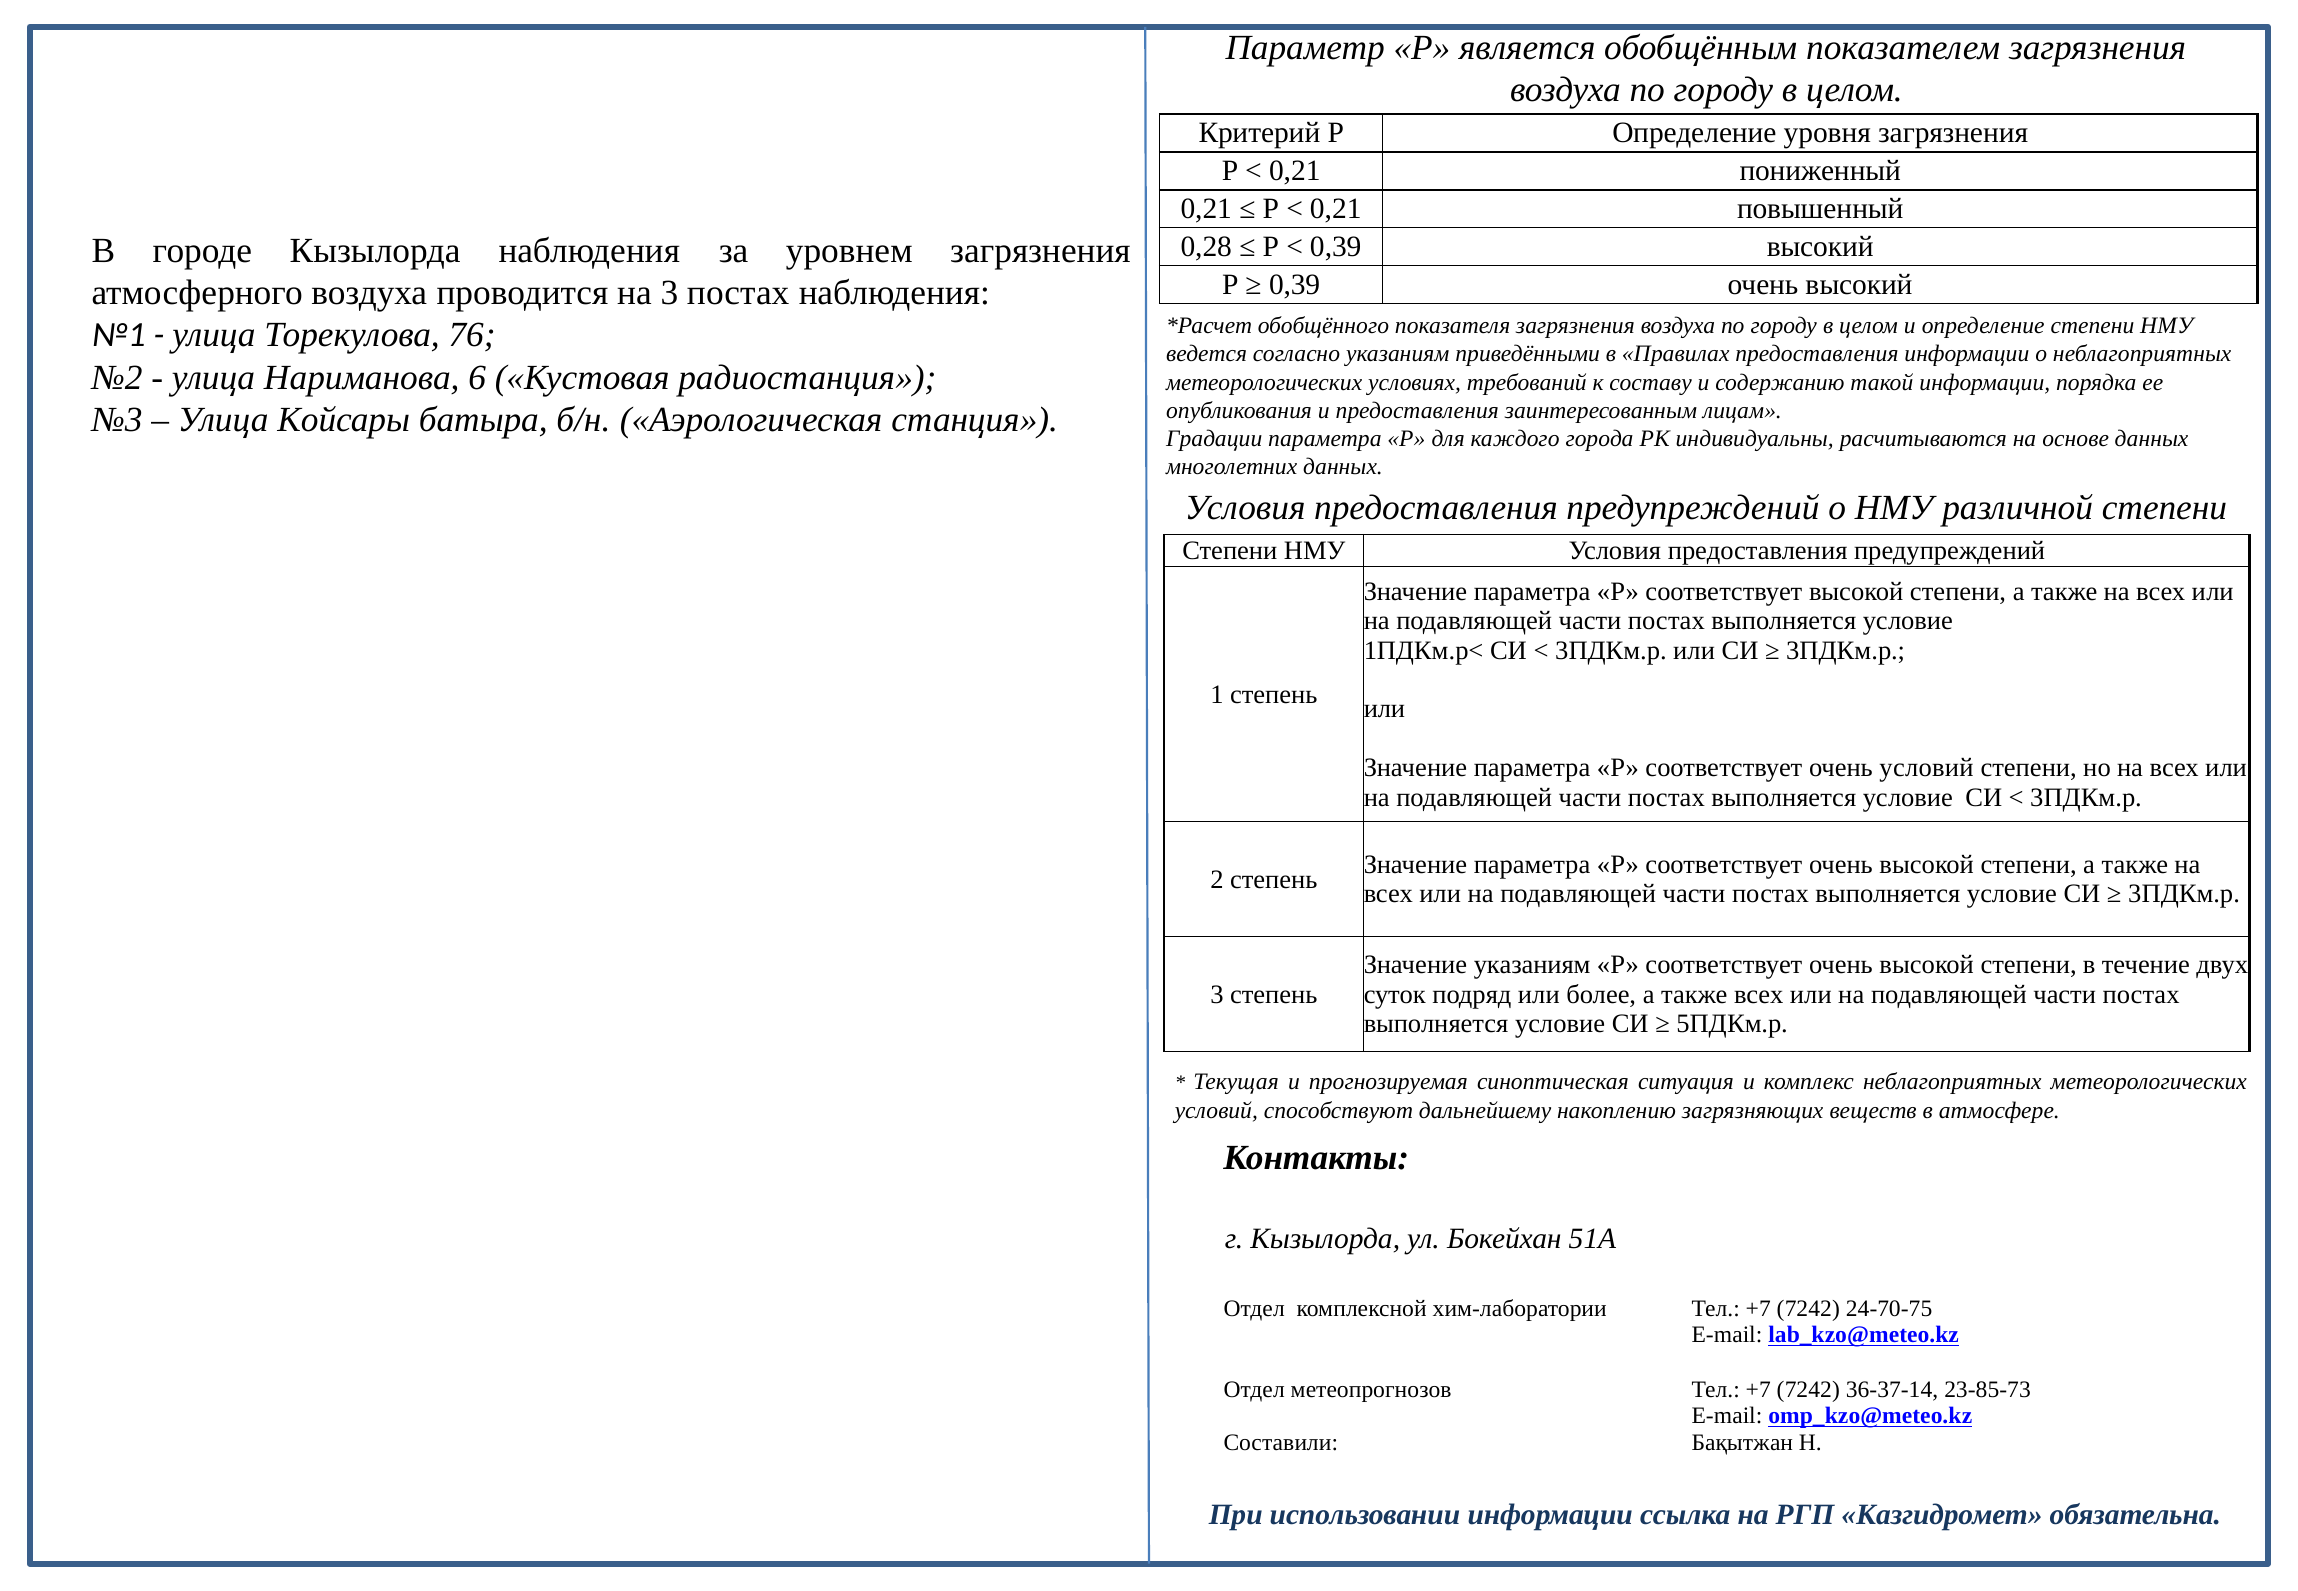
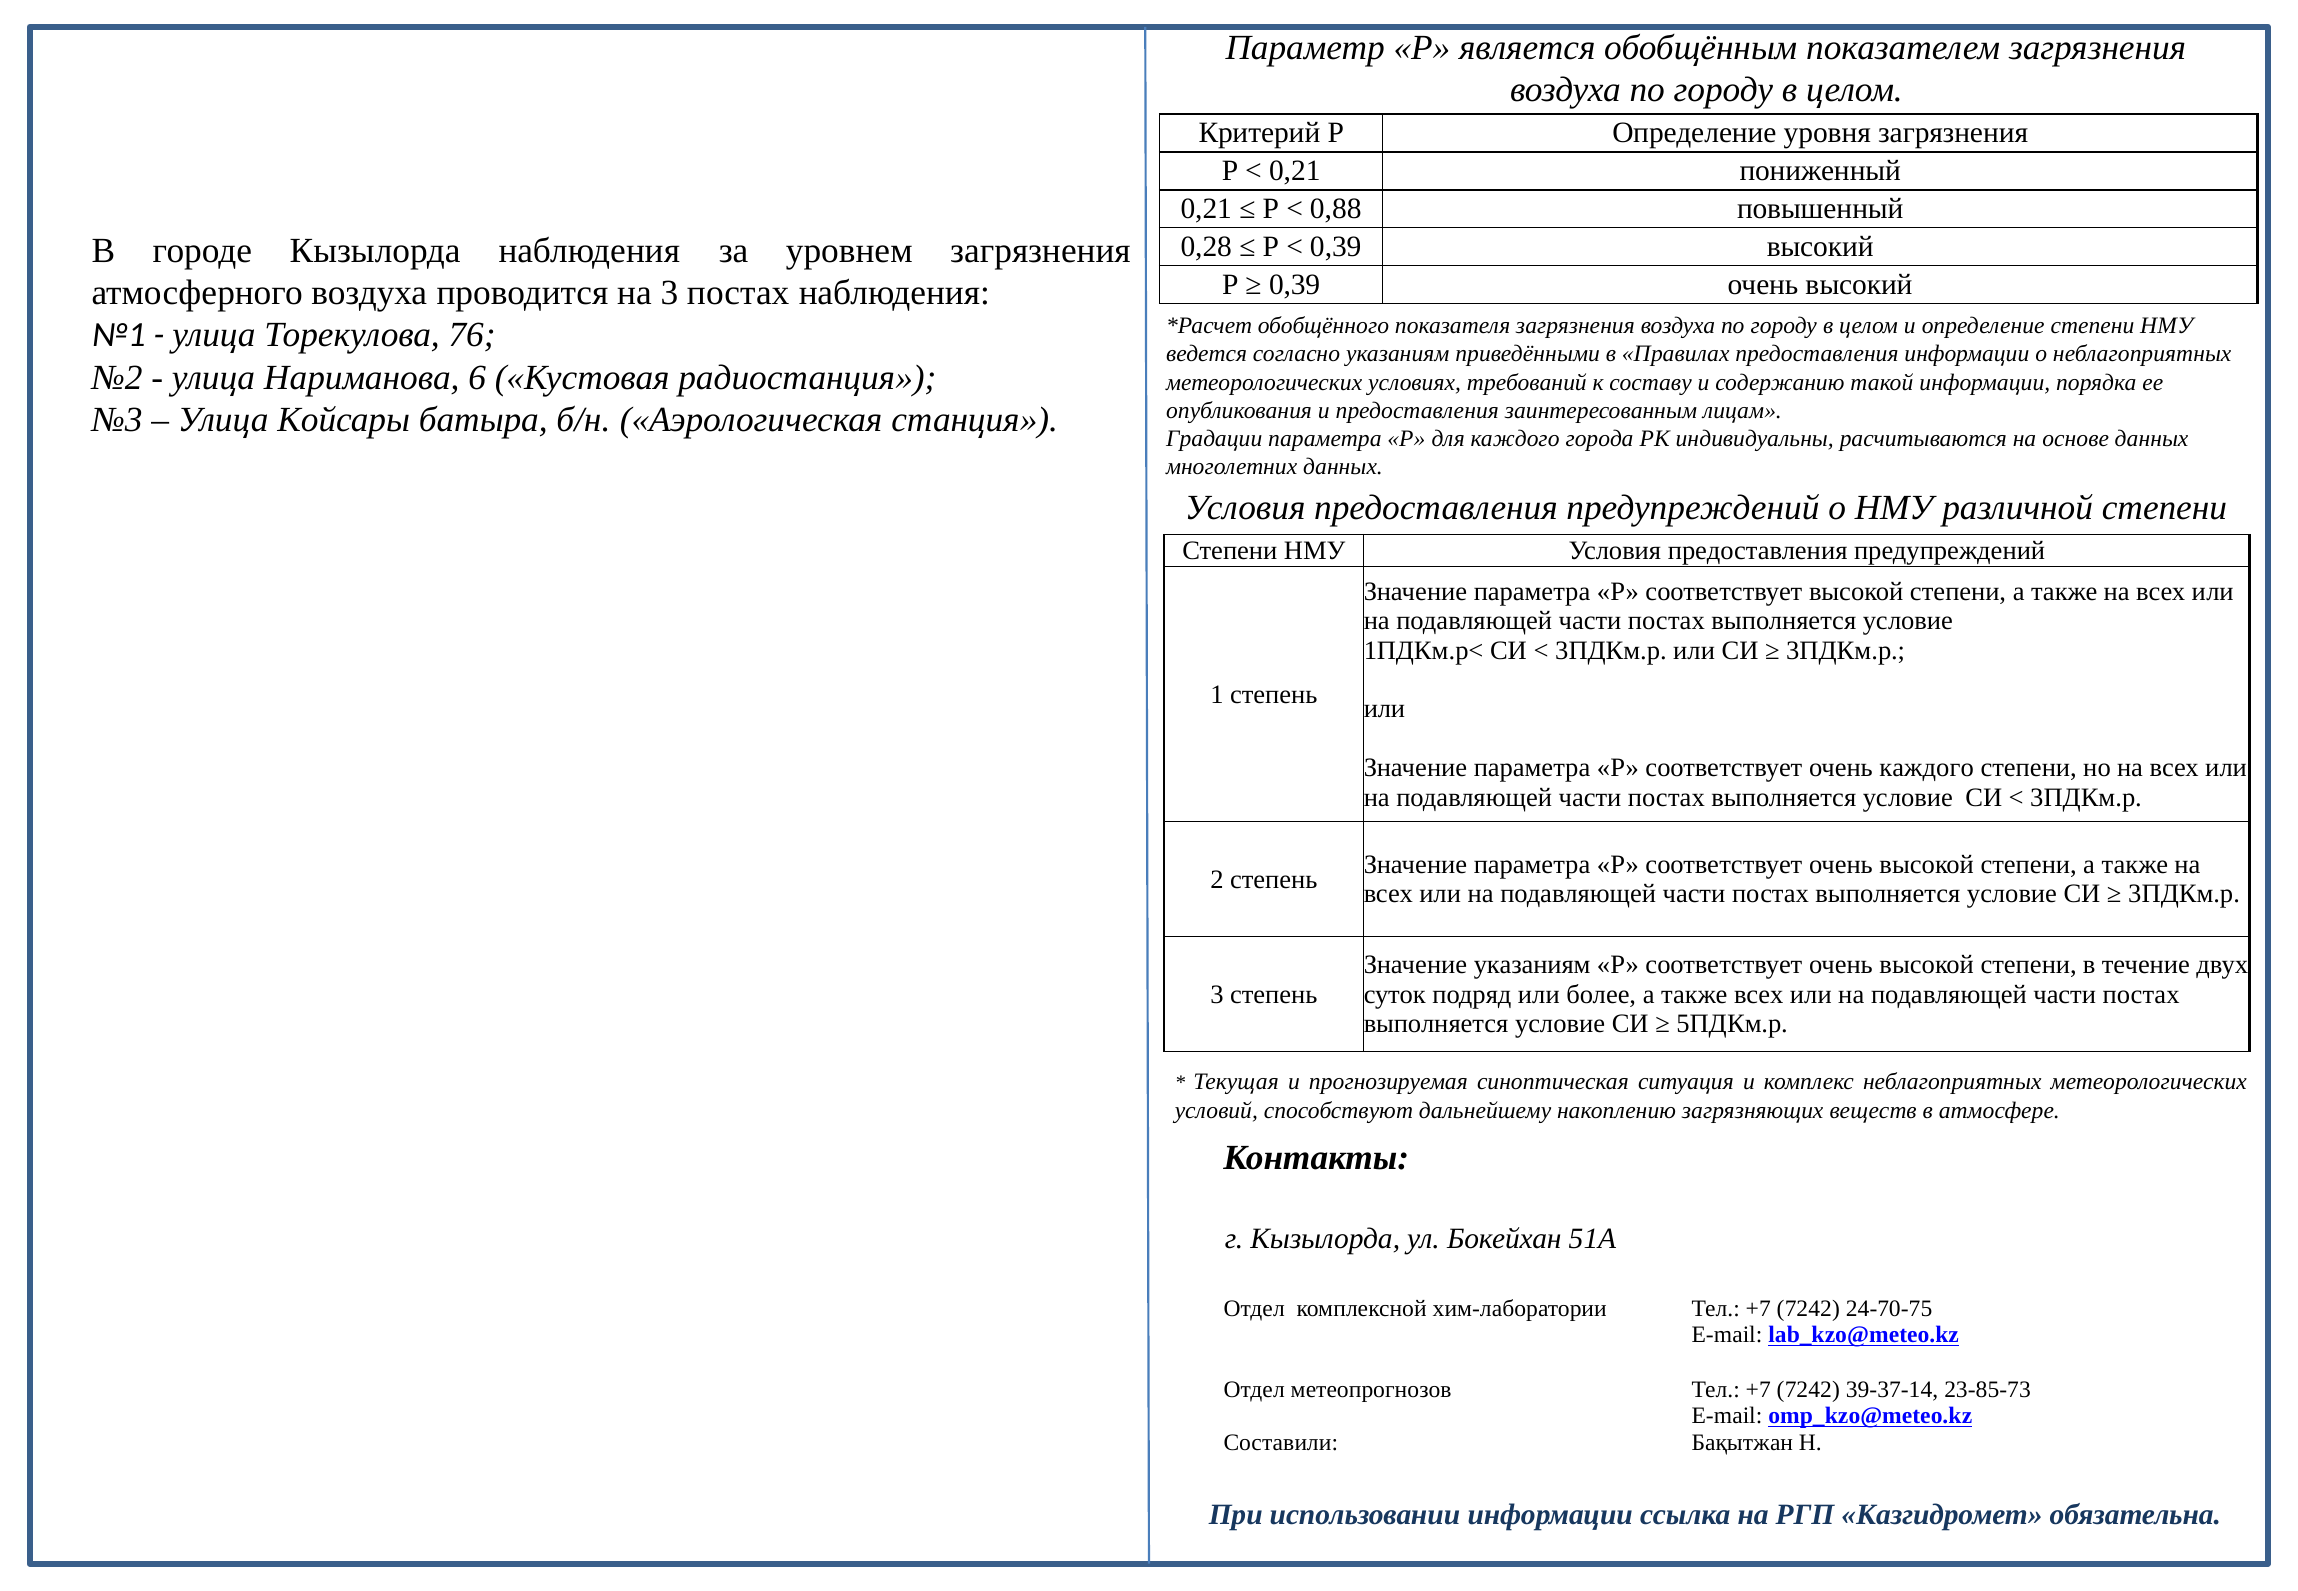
0,21 at (1336, 209): 0,21 -> 0,88
очень условий: условий -> каждого
36-37-14: 36-37-14 -> 39-37-14
